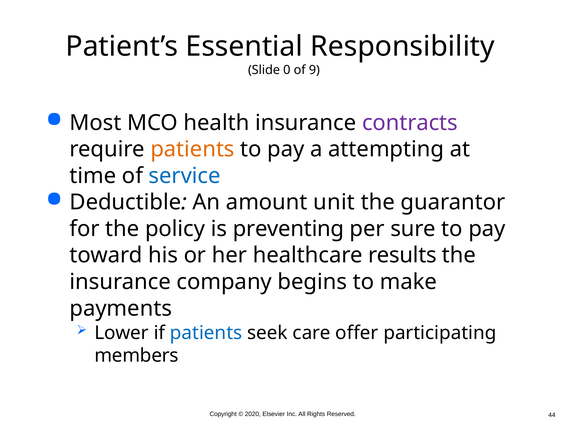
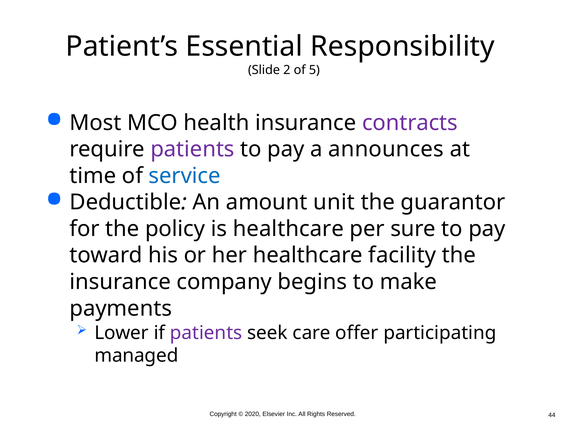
0: 0 -> 2
9: 9 -> 5
patients at (192, 149) colour: orange -> purple
attempting: attempting -> announces
is preventing: preventing -> healthcare
results: results -> facility
patients at (206, 333) colour: blue -> purple
members: members -> managed
